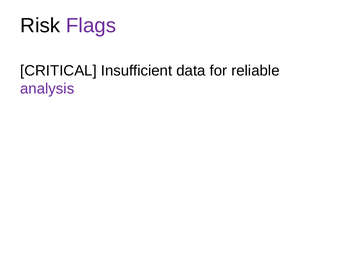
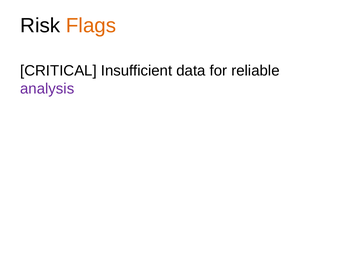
Flags colour: purple -> orange
